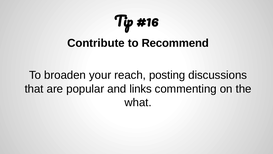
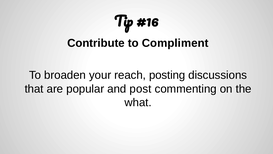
Recommend: Recommend -> Compliment
links: links -> post
